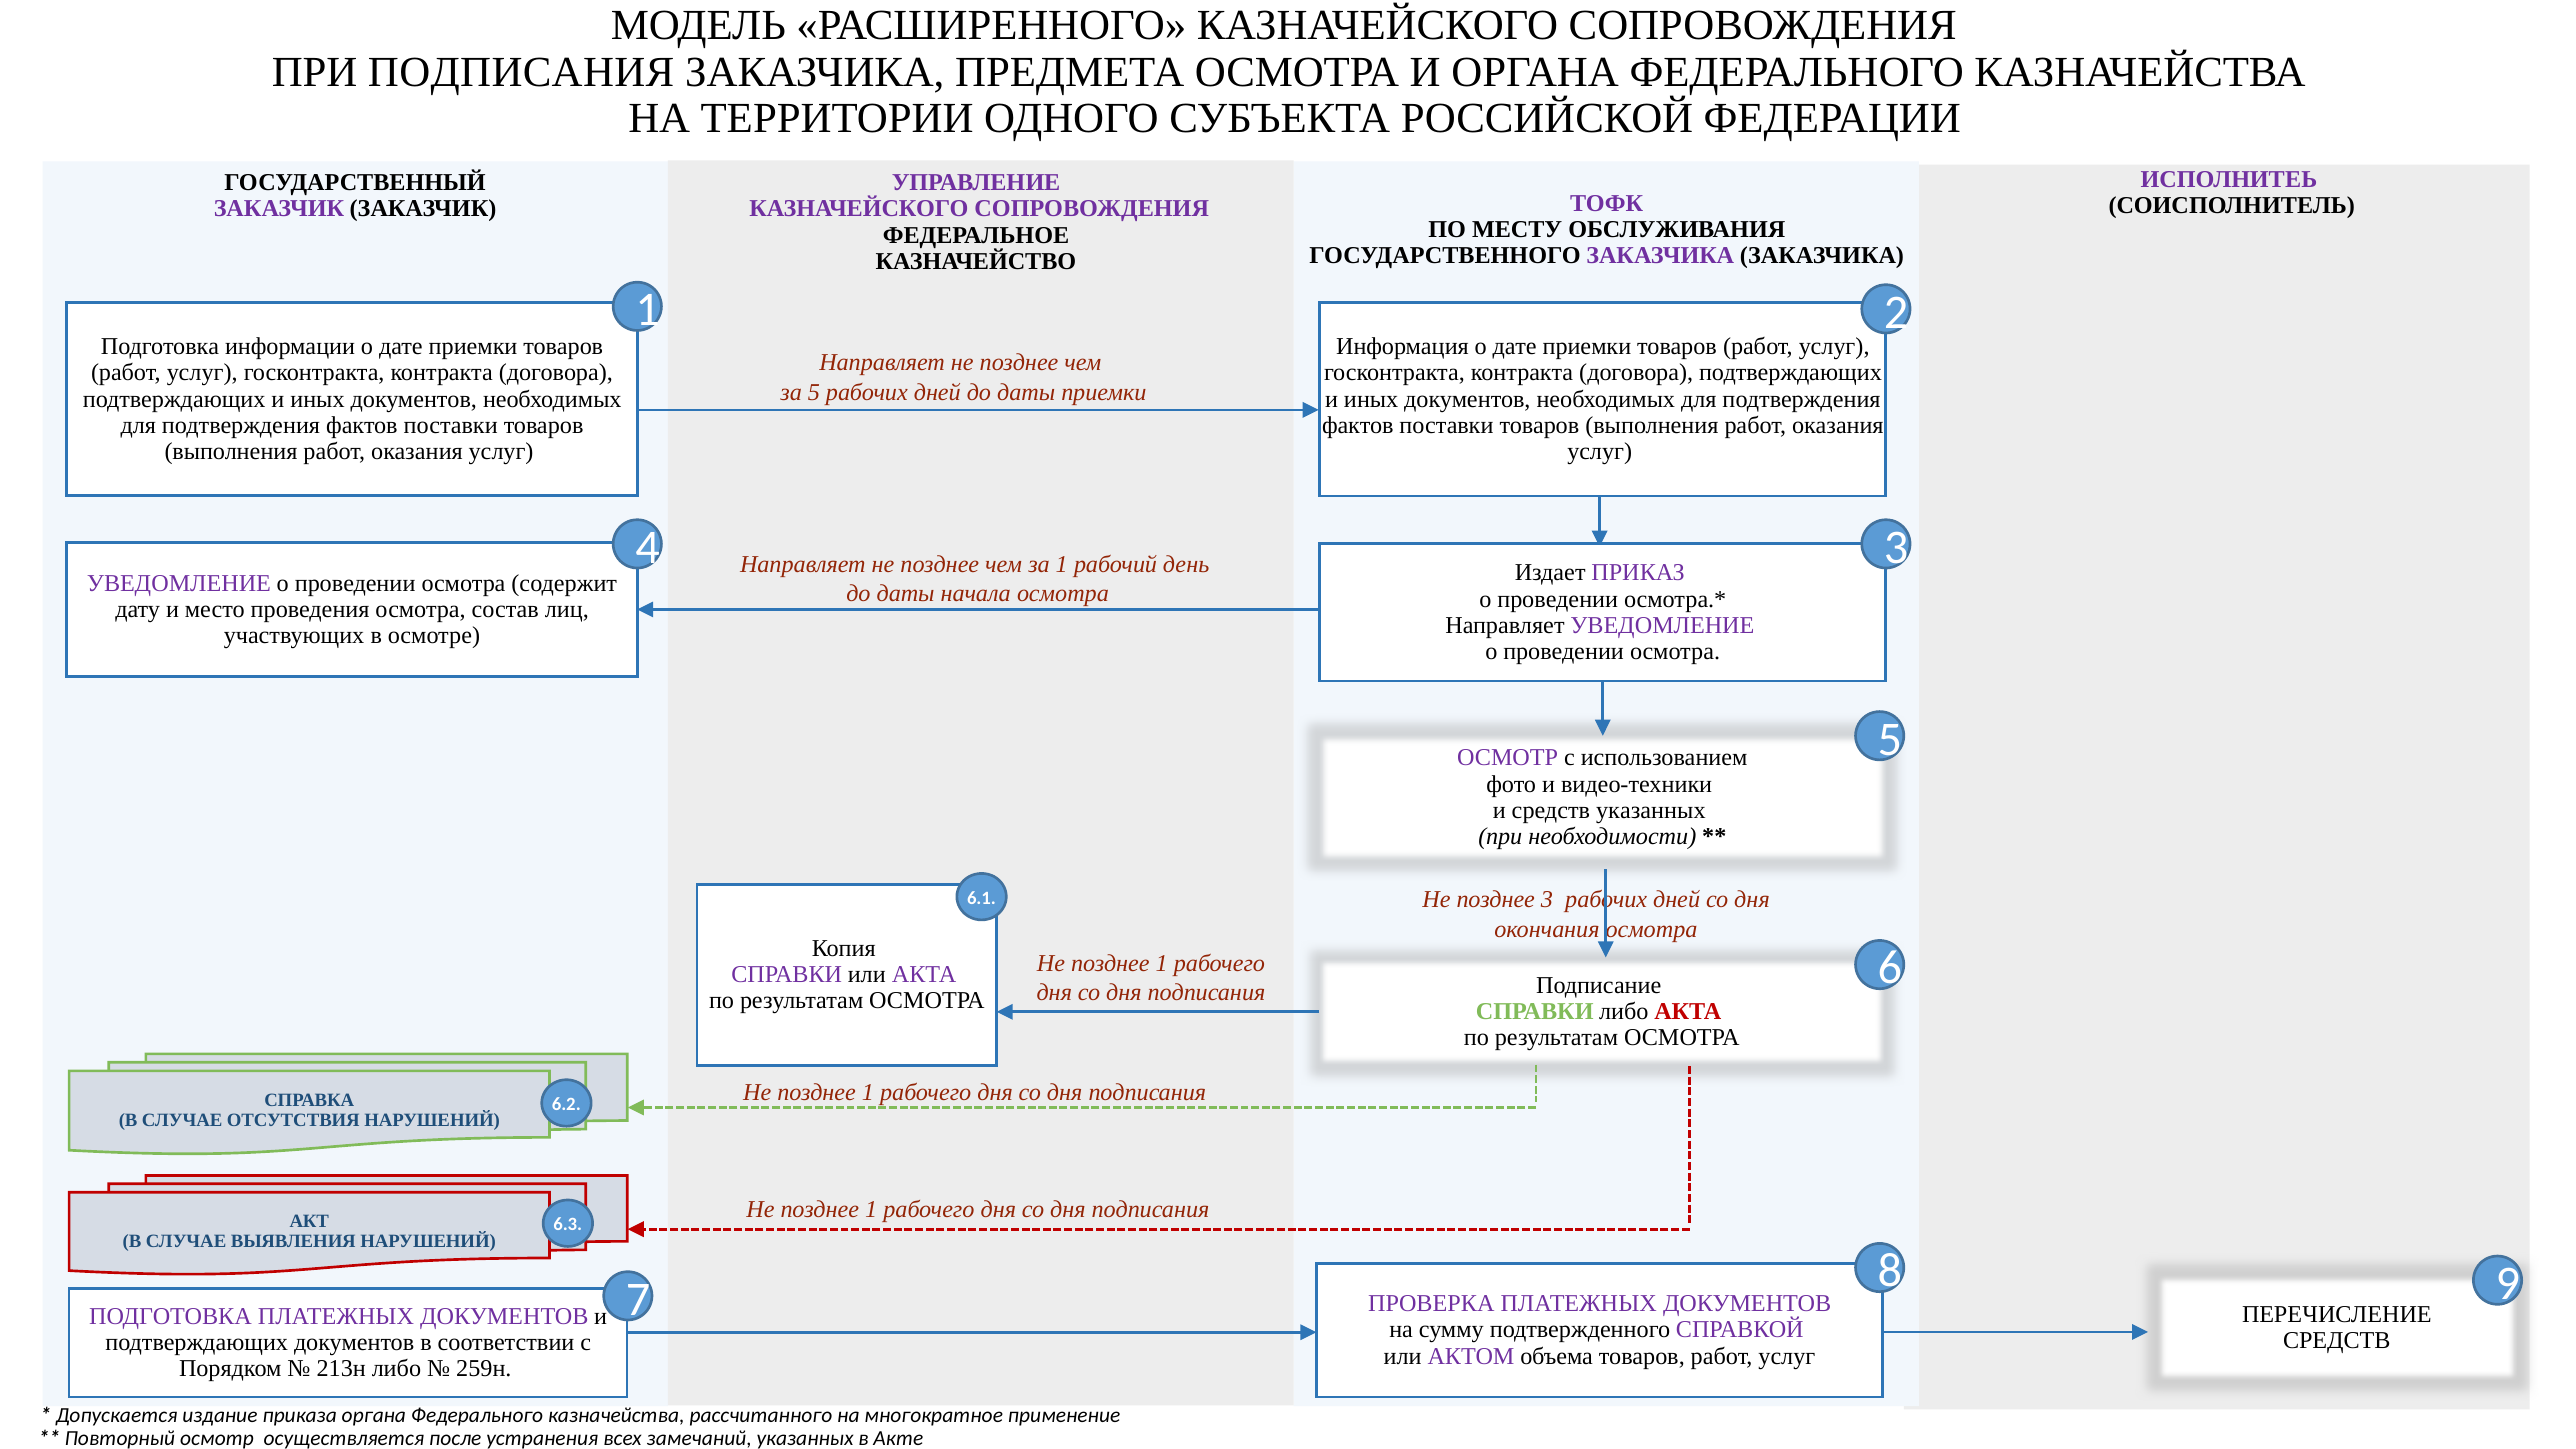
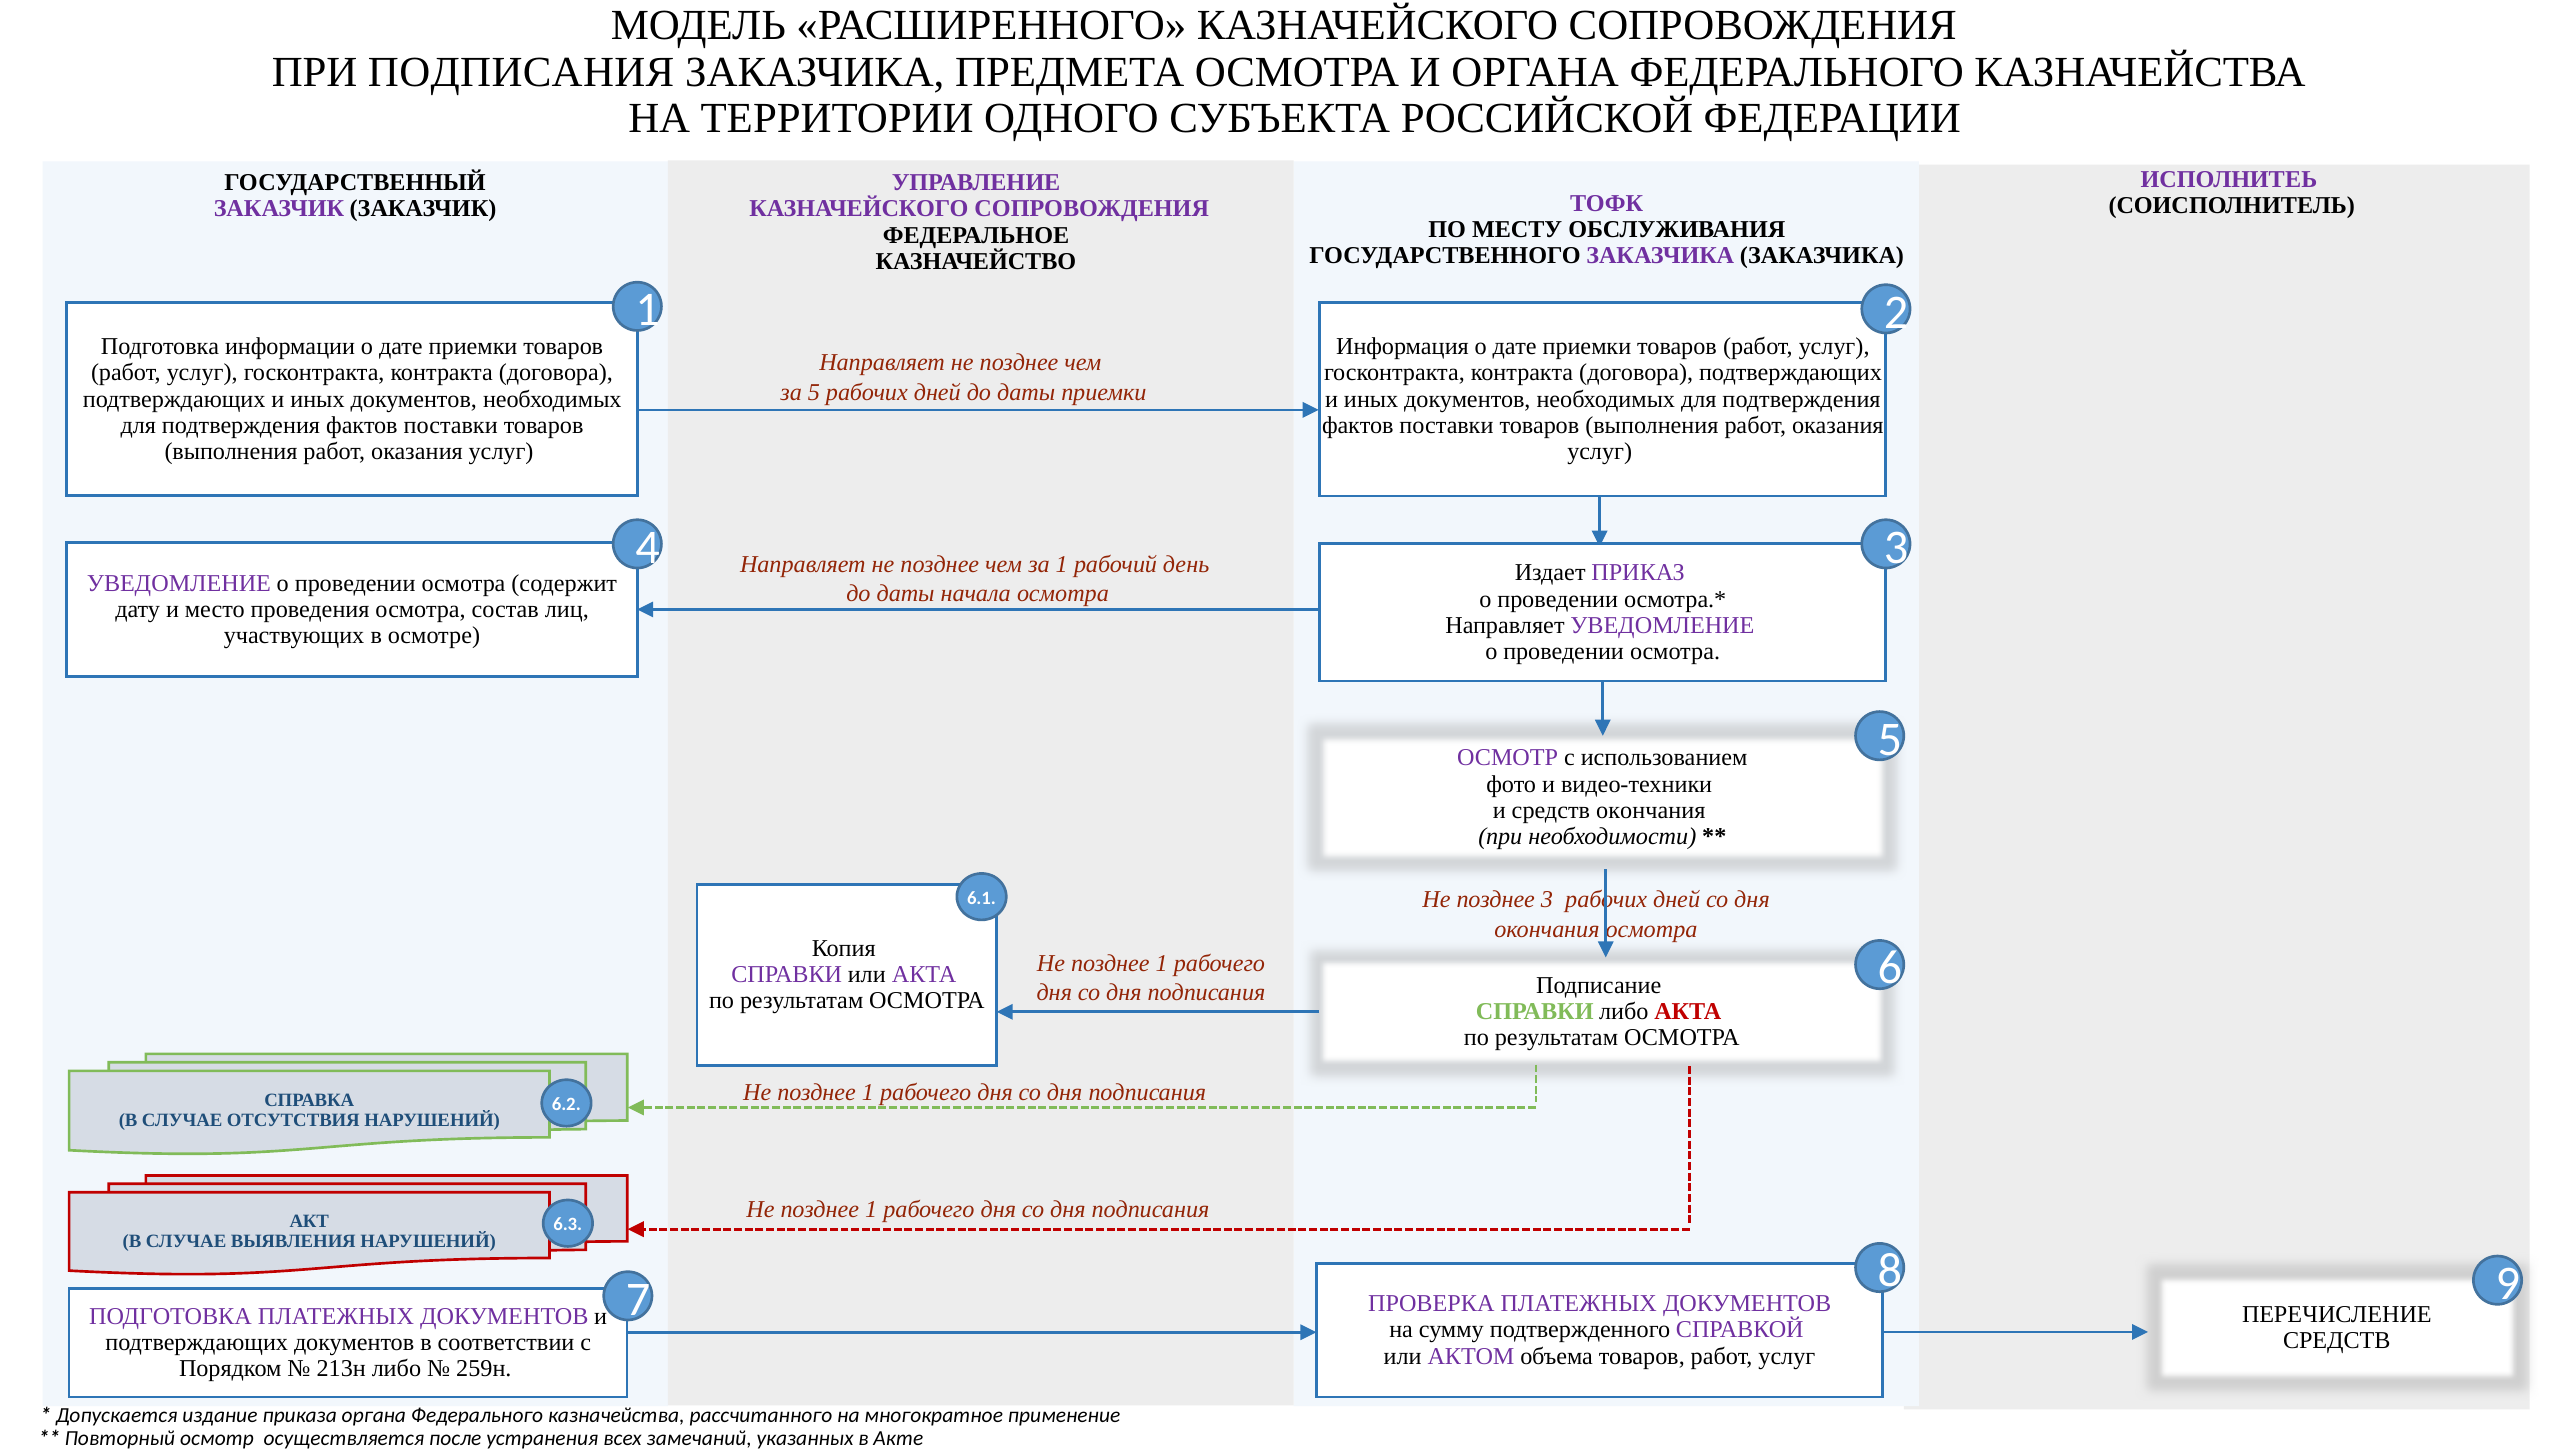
средств указанных: указанных -> окончания
